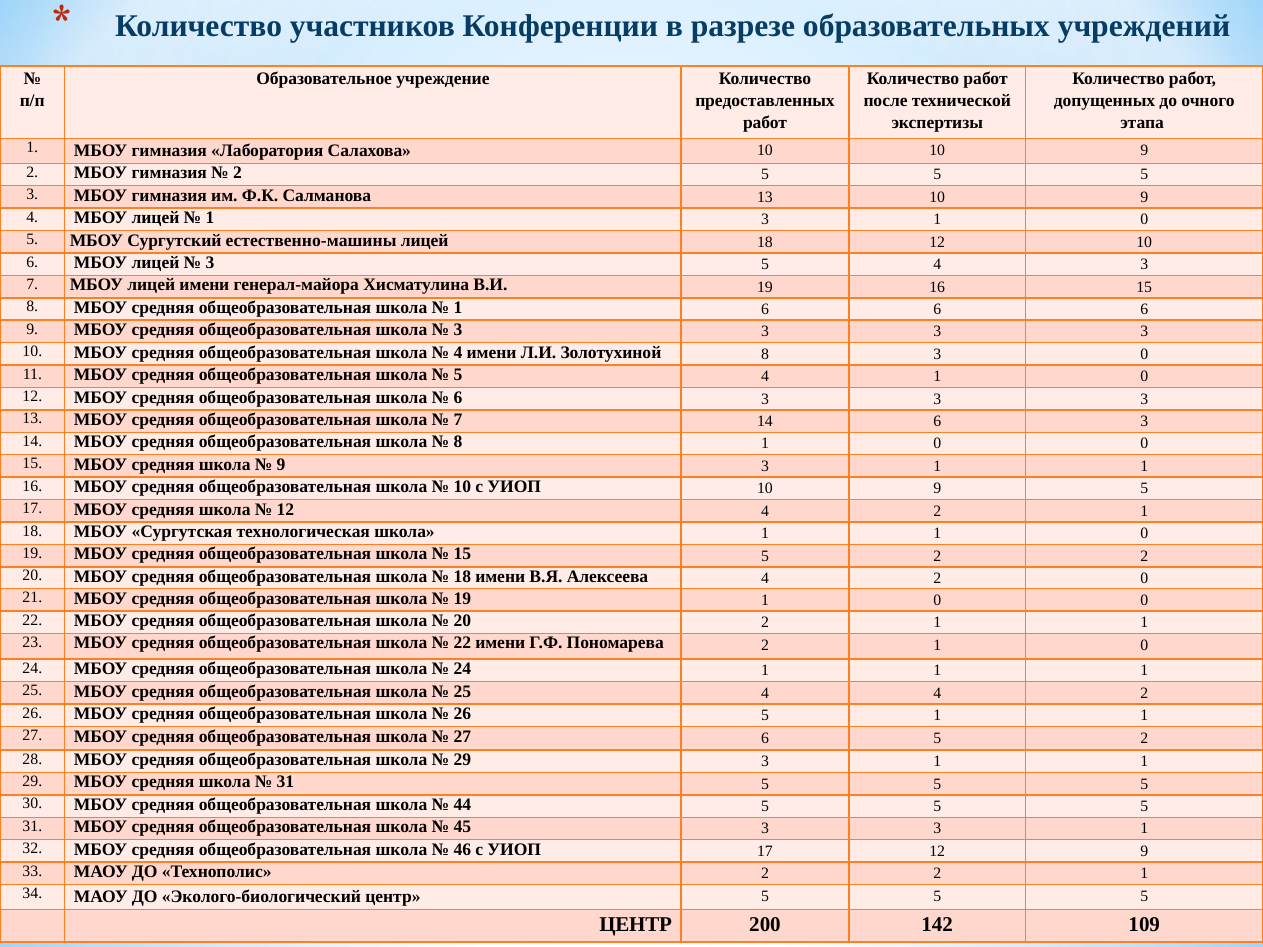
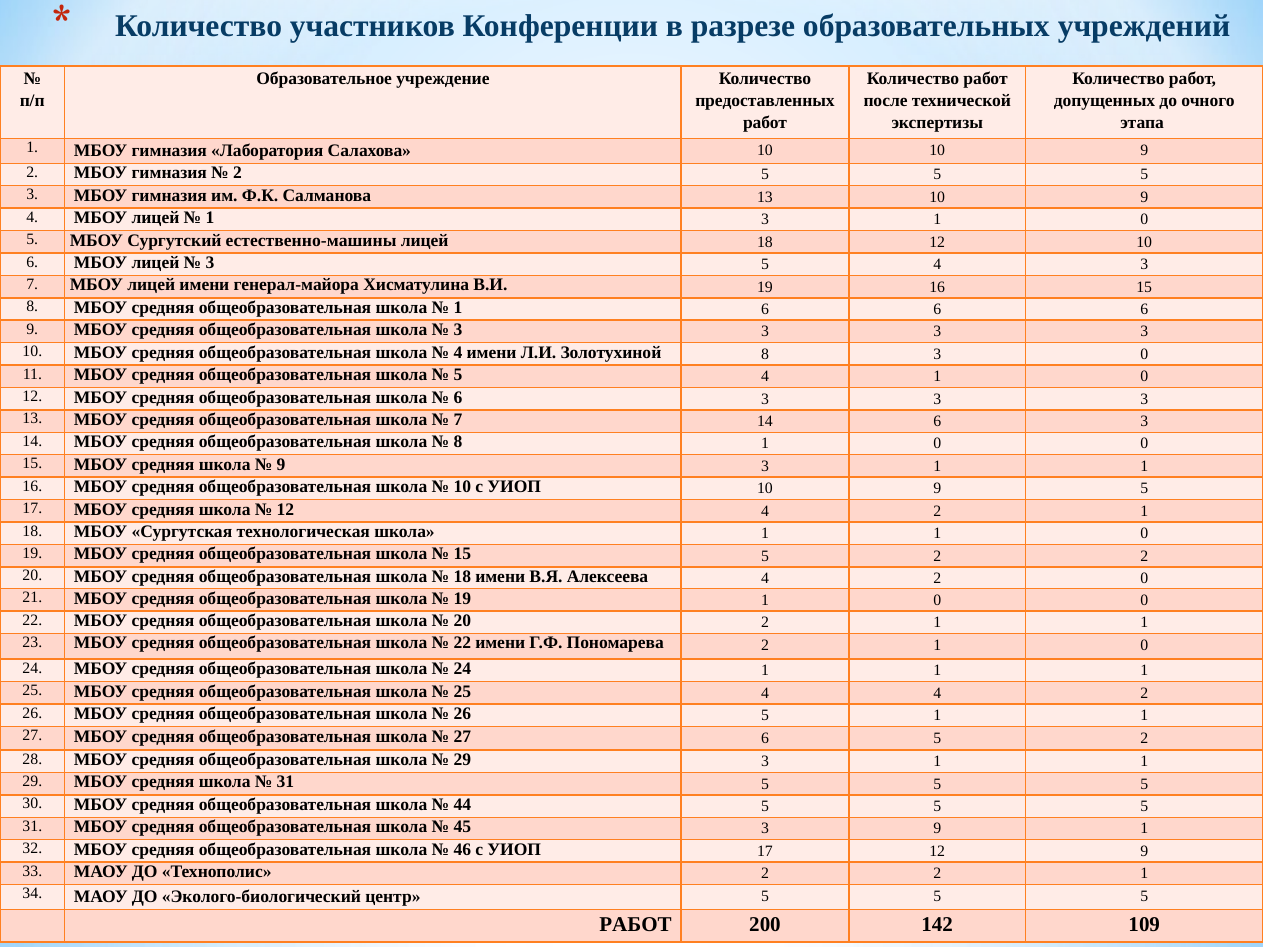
45 3 3: 3 -> 9
ЦЕНТР at (636, 925): ЦЕНТР -> РАБОТ
